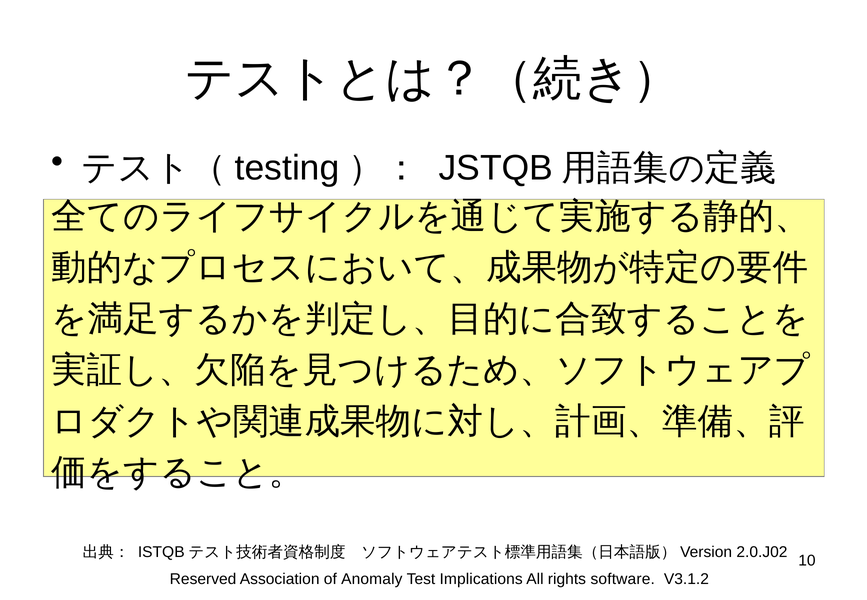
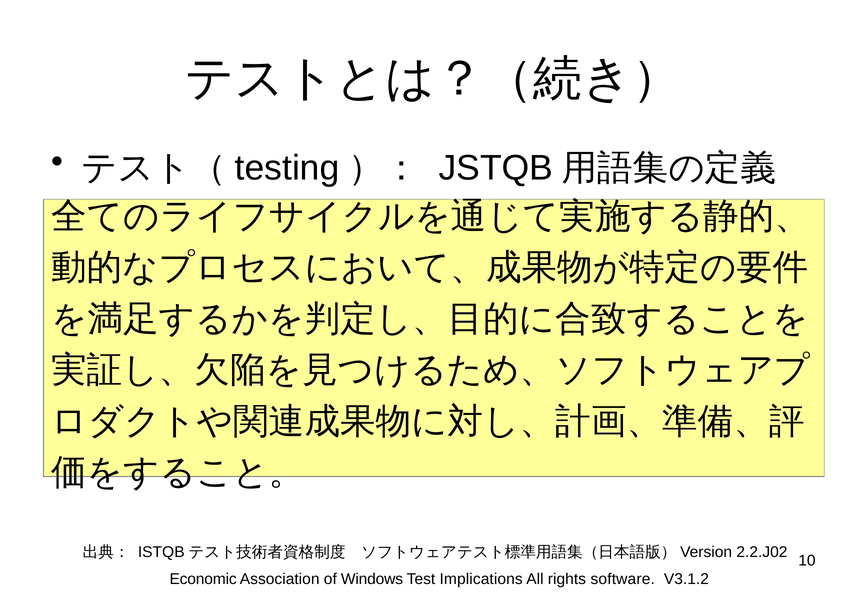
2.0.J02: 2.0.J02 -> 2.2.J02
Reserved: Reserved -> Economic
Anomaly: Anomaly -> Windows
